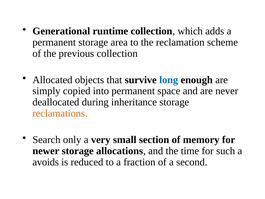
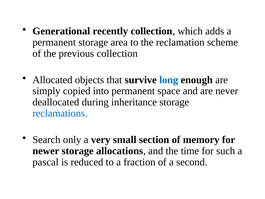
runtime: runtime -> recently
reclamations colour: orange -> blue
avoids: avoids -> pascal
